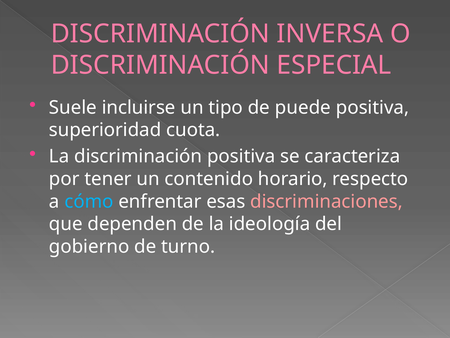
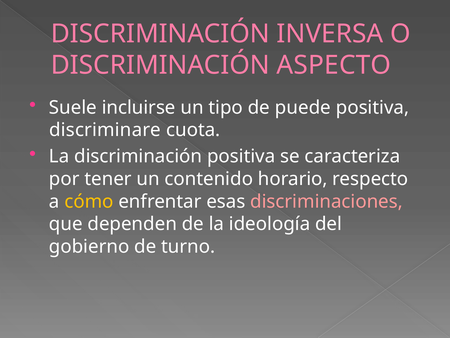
ESPECIAL: ESPECIAL -> ASPECTO
superioridad: superioridad -> discriminare
cómo colour: light blue -> yellow
